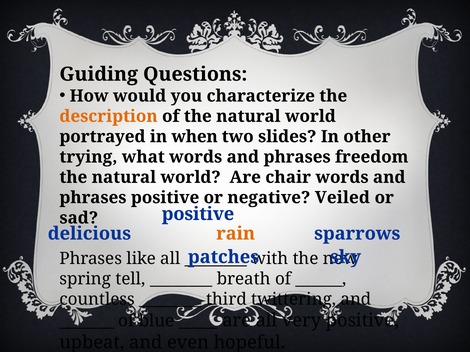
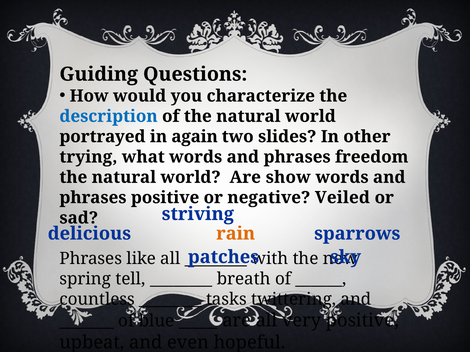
description colour: orange -> blue
when: when -> again
chair: chair -> show
positive at (198, 214): positive -> striving
third: third -> tasks
